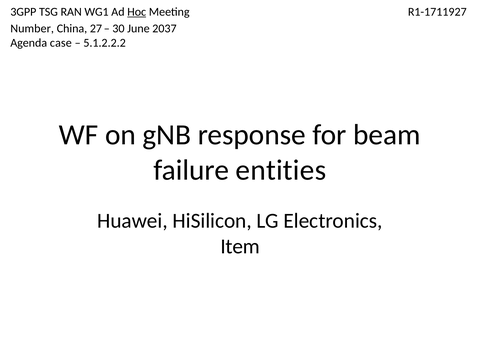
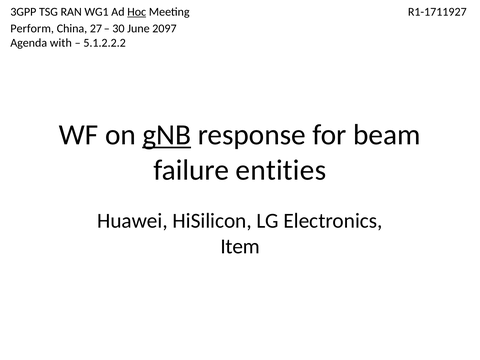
Number: Number -> Perform
2037: 2037 -> 2097
case: case -> with
gNB underline: none -> present
